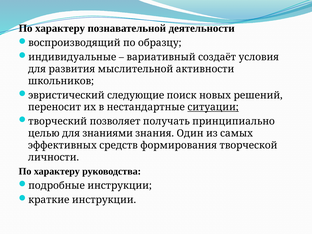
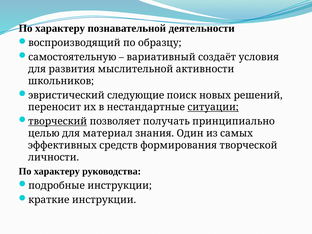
индивидуальные: индивидуальные -> самостоятельную
творческий underline: none -> present
знаниями: знаниями -> материал
